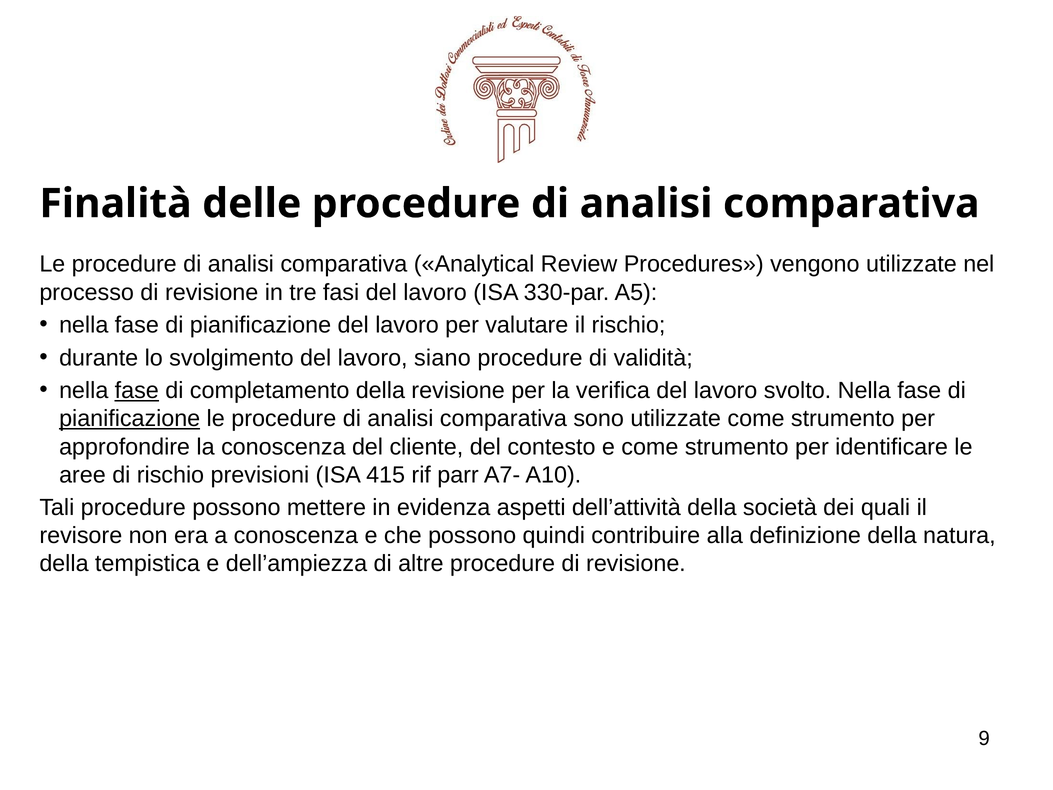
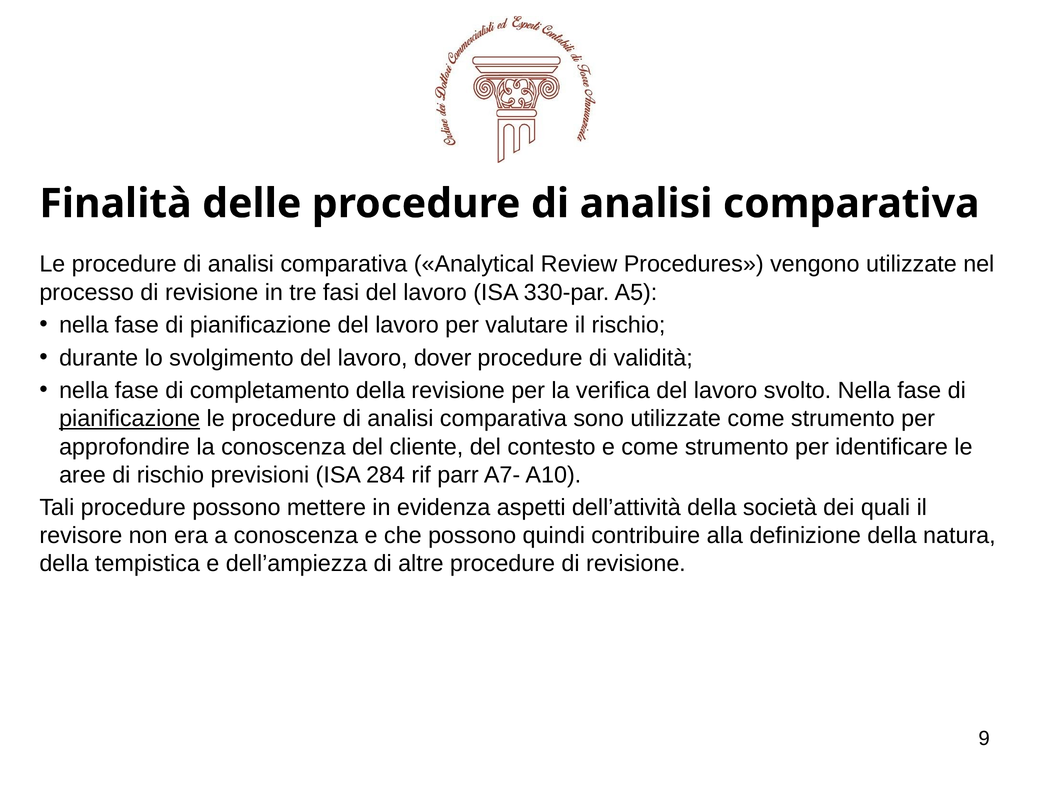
siano: siano -> dover
fase at (137, 391) underline: present -> none
415: 415 -> 284
